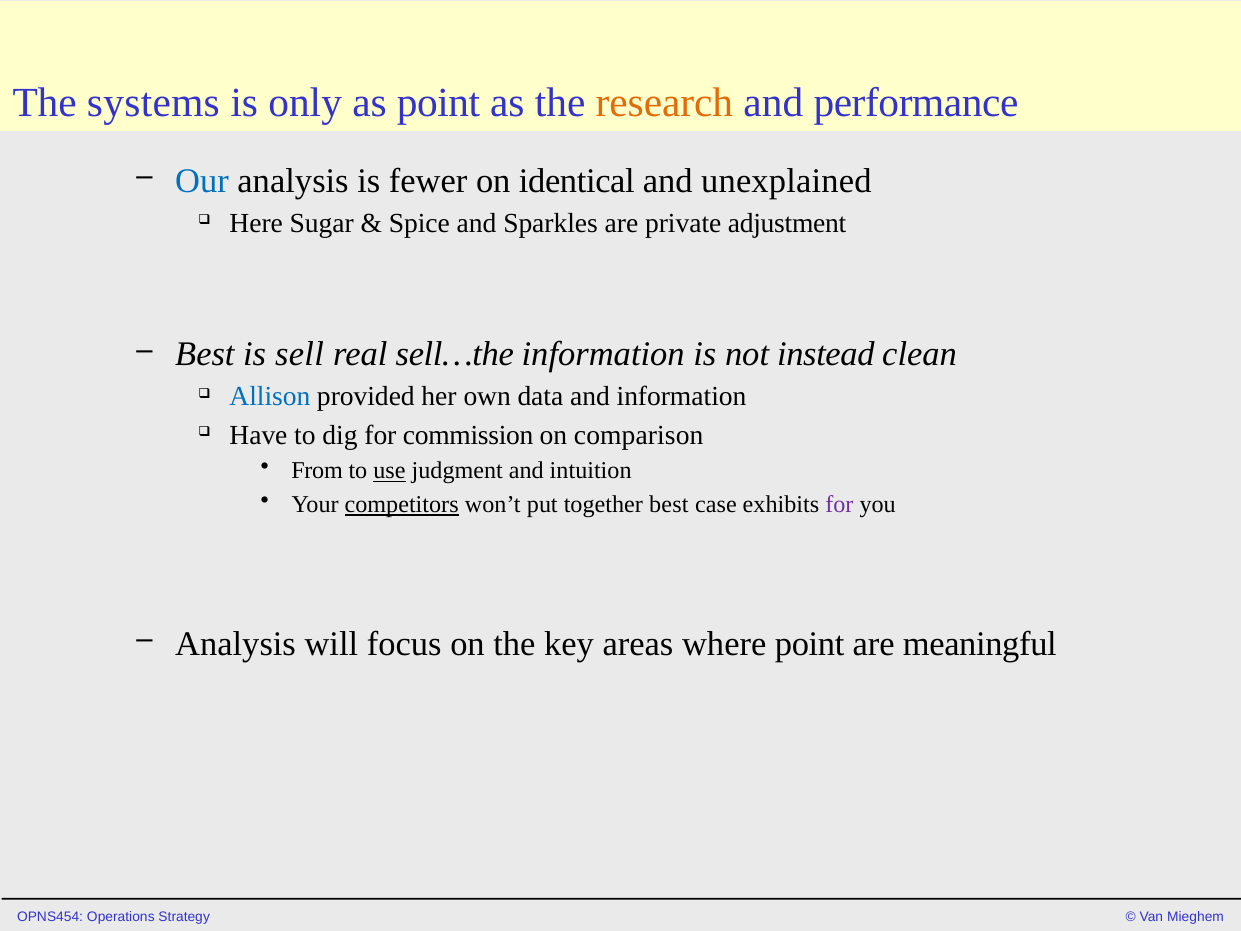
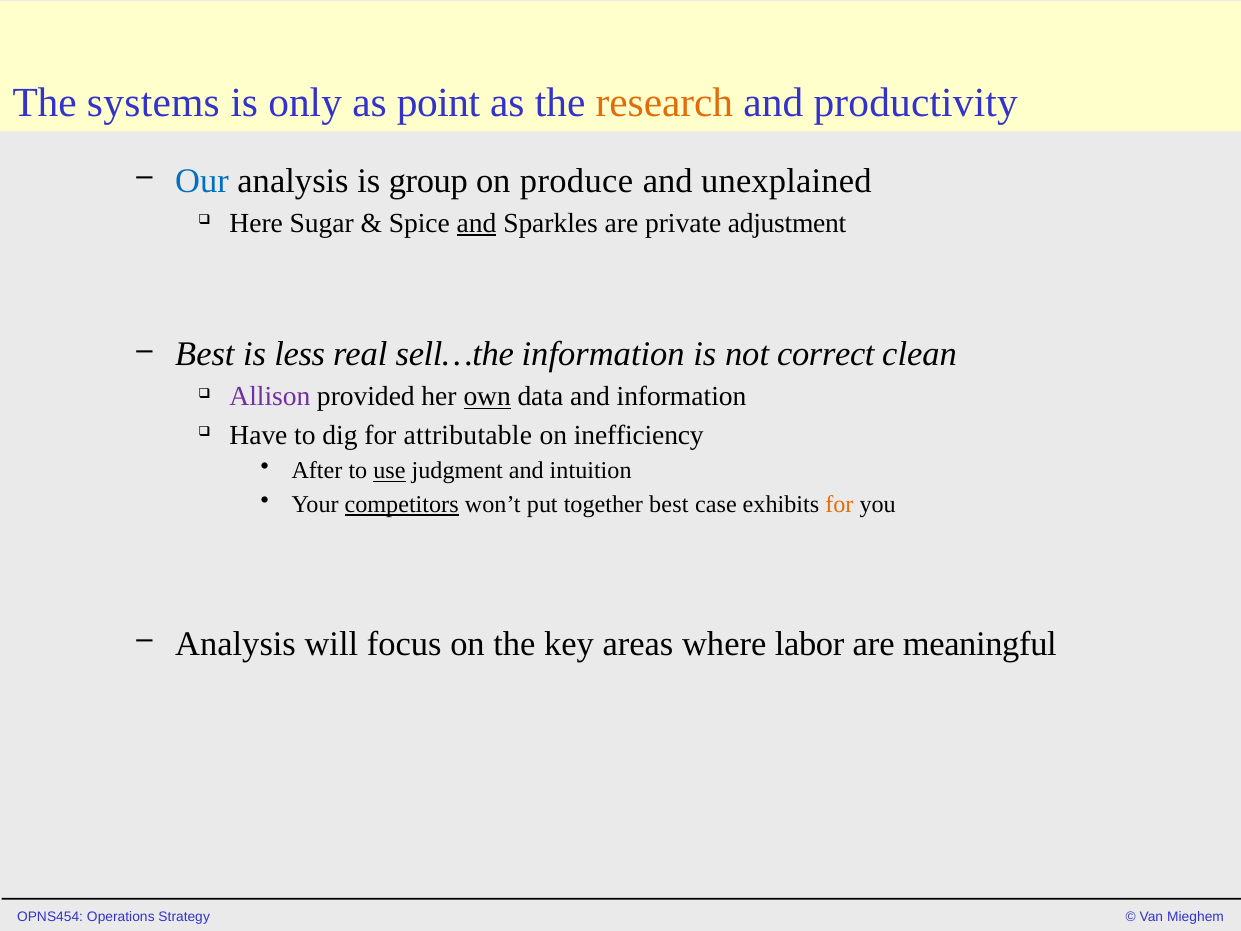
performance: performance -> productivity
fewer: fewer -> group
identical: identical -> produce
and at (477, 223) underline: none -> present
sell: sell -> less
instead: instead -> correct
Allison colour: blue -> purple
own underline: none -> present
commission: commission -> attributable
comparison: comparison -> inefficiency
From: From -> After
for at (839, 505) colour: purple -> orange
where point: point -> labor
